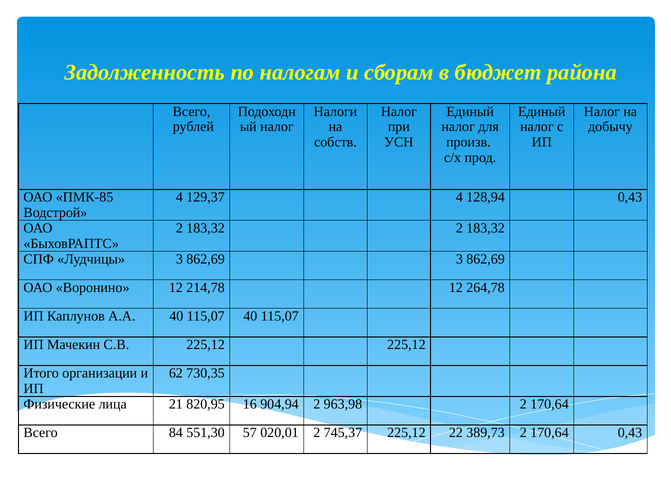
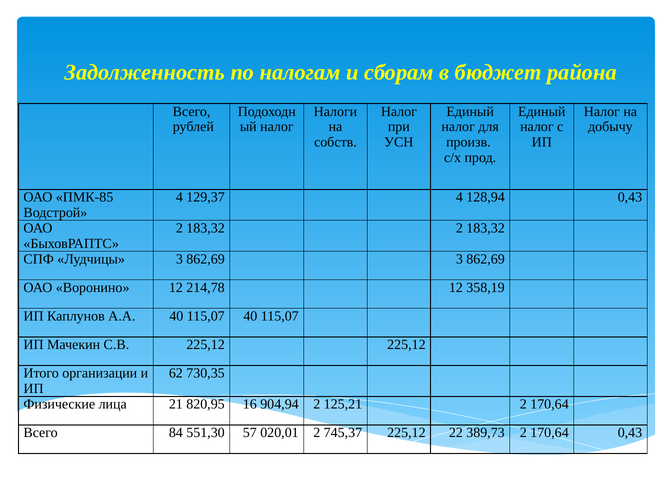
264,78: 264,78 -> 358,19
963,98: 963,98 -> 125,21
